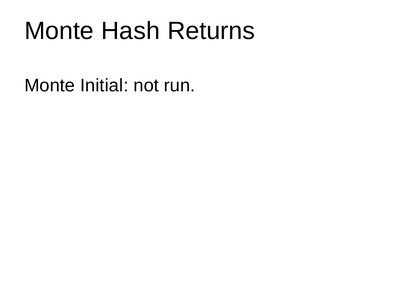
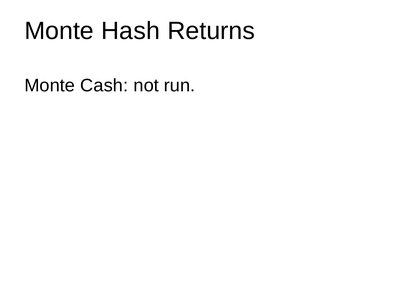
Initial: Initial -> Cash
